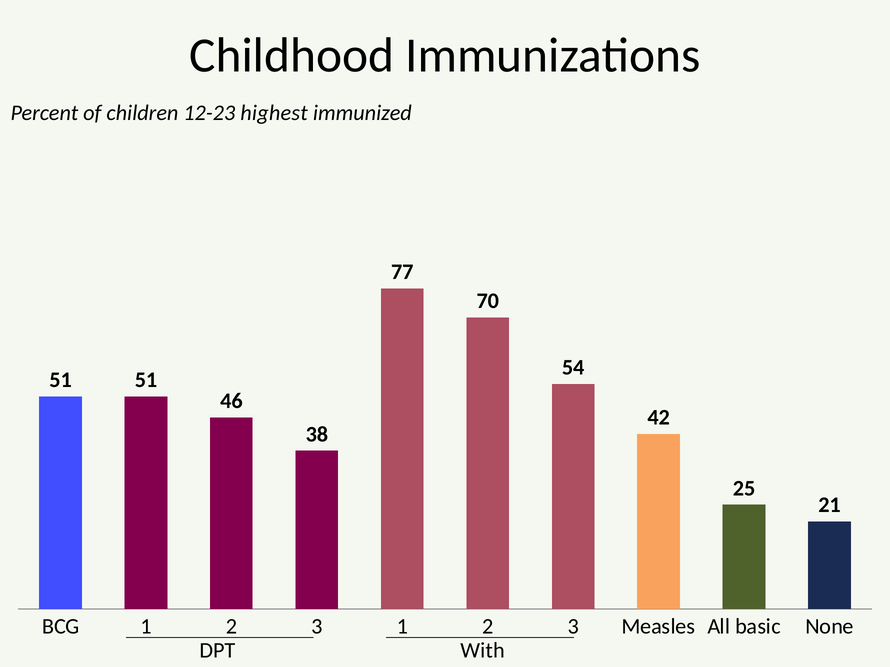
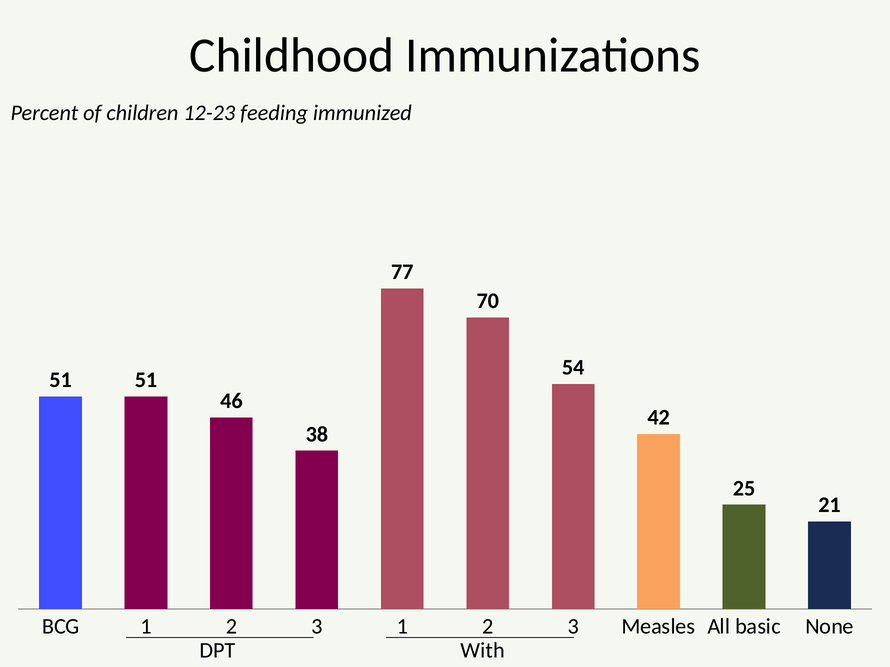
highest: highest -> feeding
